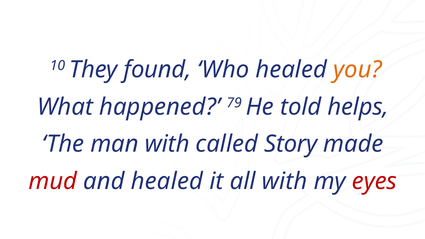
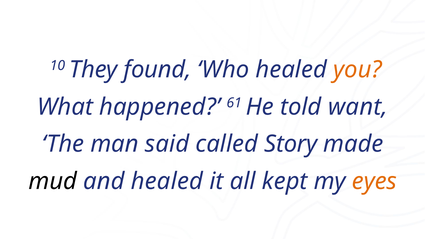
79: 79 -> 61
helps: helps -> want
man with: with -> said
mud colour: red -> black
all with: with -> kept
eyes colour: red -> orange
